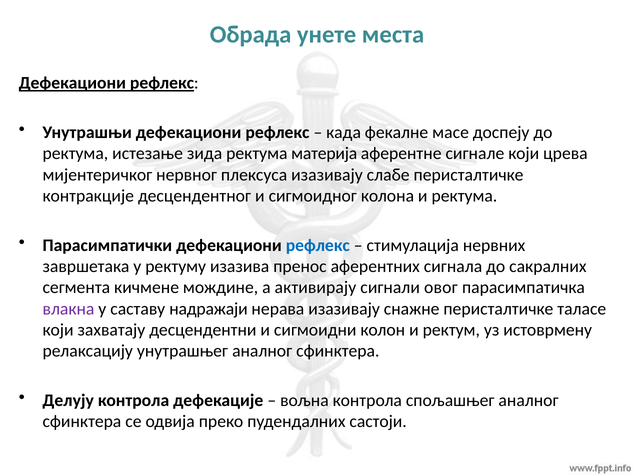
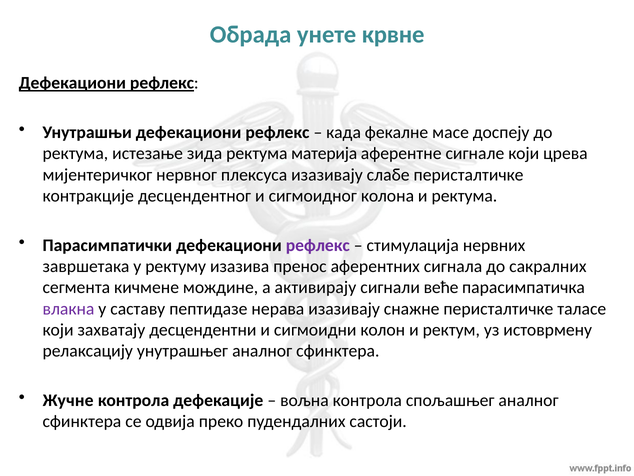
места: места -> крвне
рефлекс at (318, 245) colour: blue -> purple
овог: овог -> веће
надражаји: надражаји -> пептидазе
Делују: Делују -> Жучне
